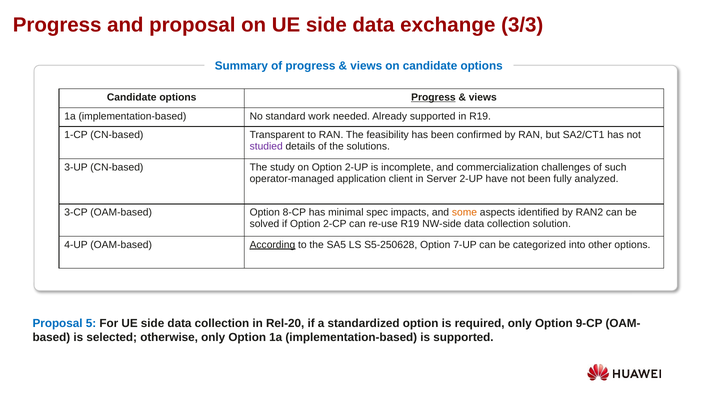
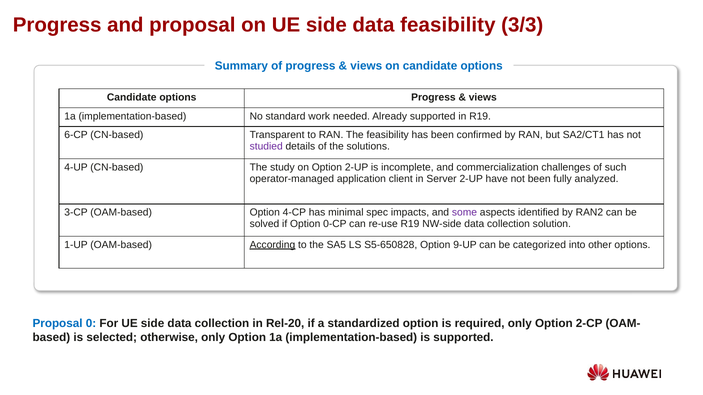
data exchange: exchange -> feasibility
Progress at (433, 97) underline: present -> none
1-CP: 1-CP -> 6-CP
3-UP: 3-UP -> 4-UP
8-CP: 8-CP -> 4-CP
some colour: orange -> purple
2-CP: 2-CP -> 0-CP
4-UP: 4-UP -> 1-UP
S5-250628: S5-250628 -> S5-650828
7-UP: 7-UP -> 9-UP
5: 5 -> 0
9-CP: 9-CP -> 2-CP
